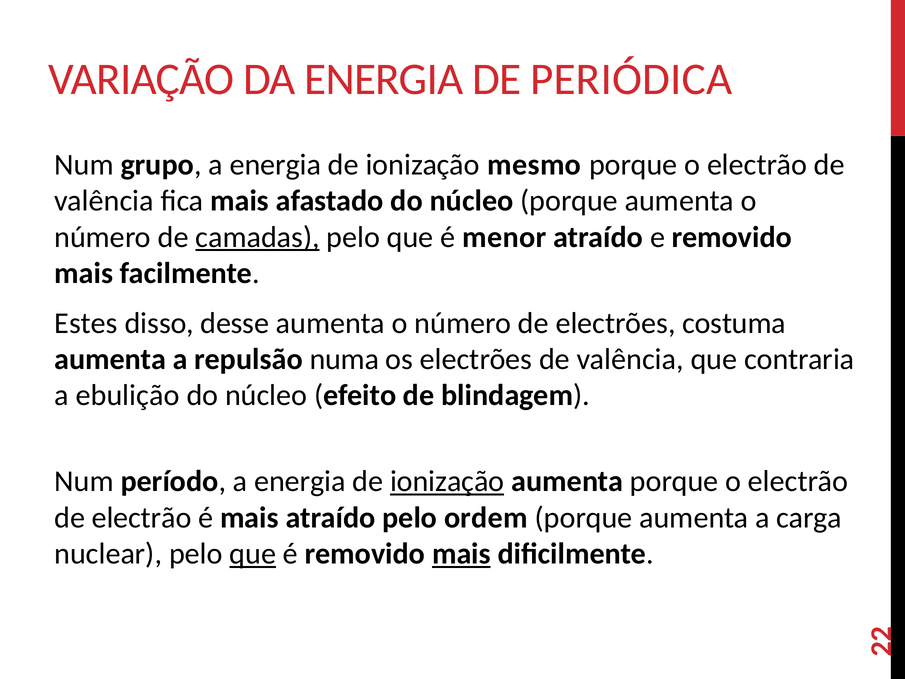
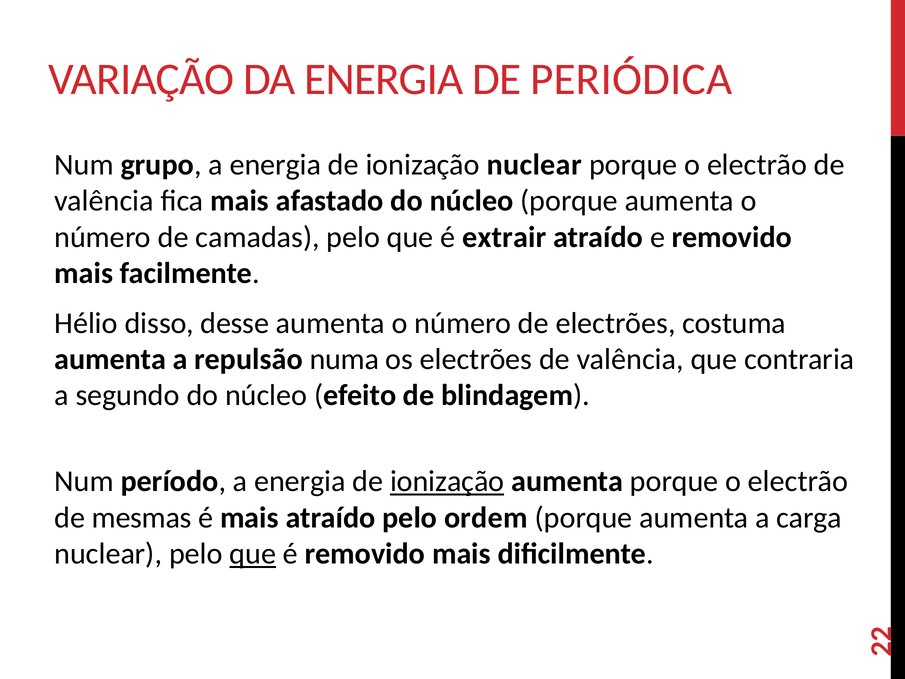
ionização mesmo: mesmo -> nuclear
camadas underline: present -> none
menor: menor -> extrair
Estes: Estes -> Hélio
ebulição: ebulição -> segundo
de electrão: electrão -> mesmas
mais at (461, 554) underline: present -> none
